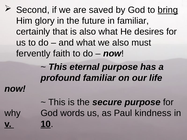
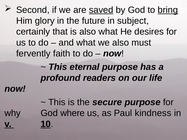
saved underline: none -> present
in familiar: familiar -> subject
profound familiar: familiar -> readers
words: words -> where
